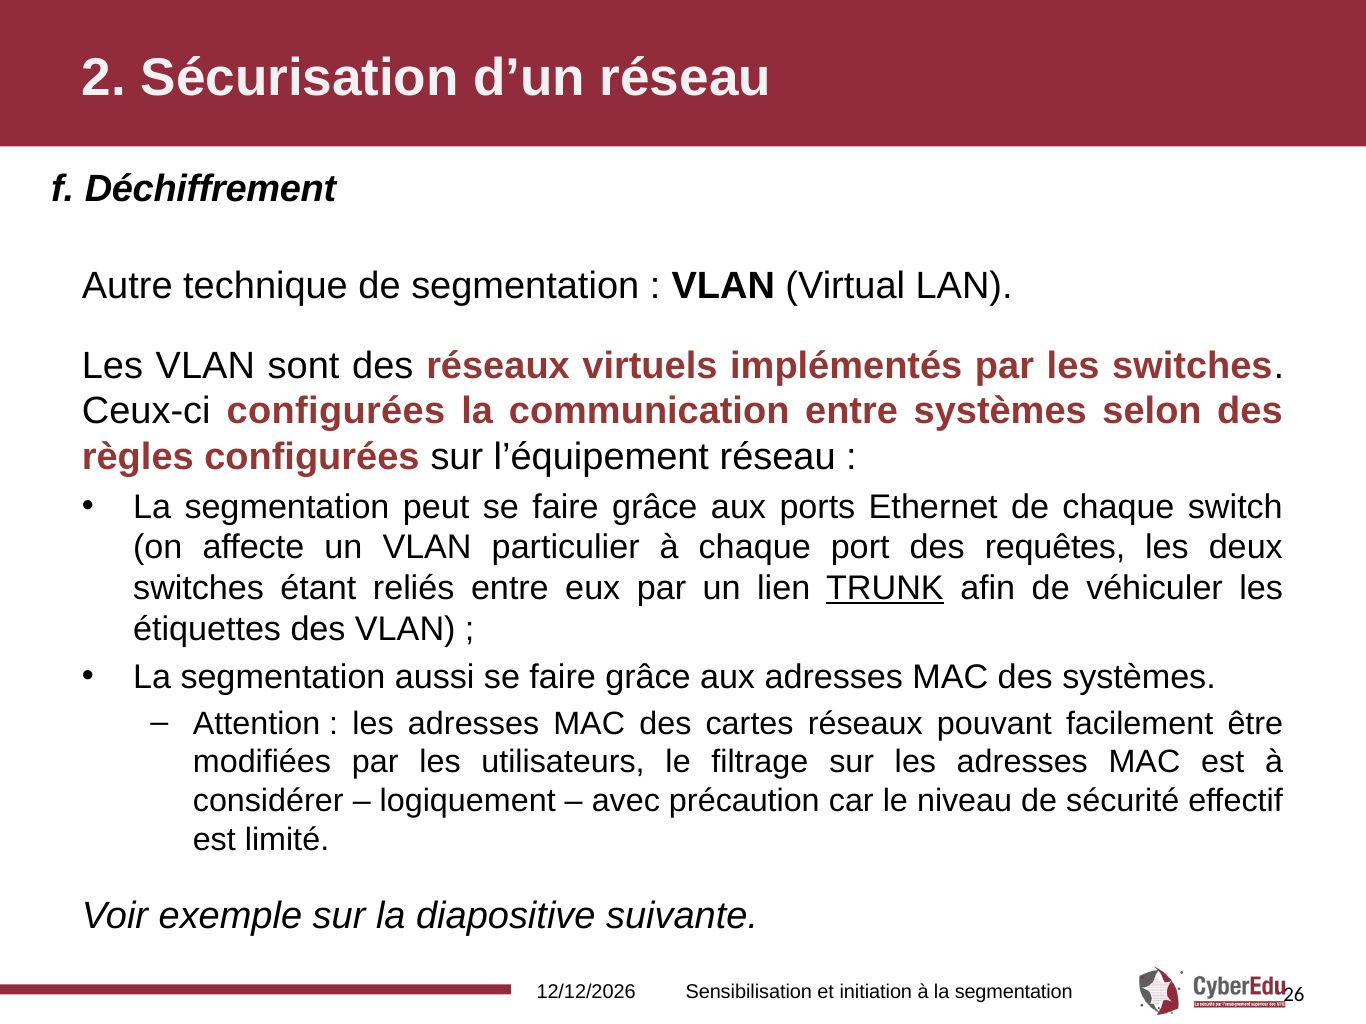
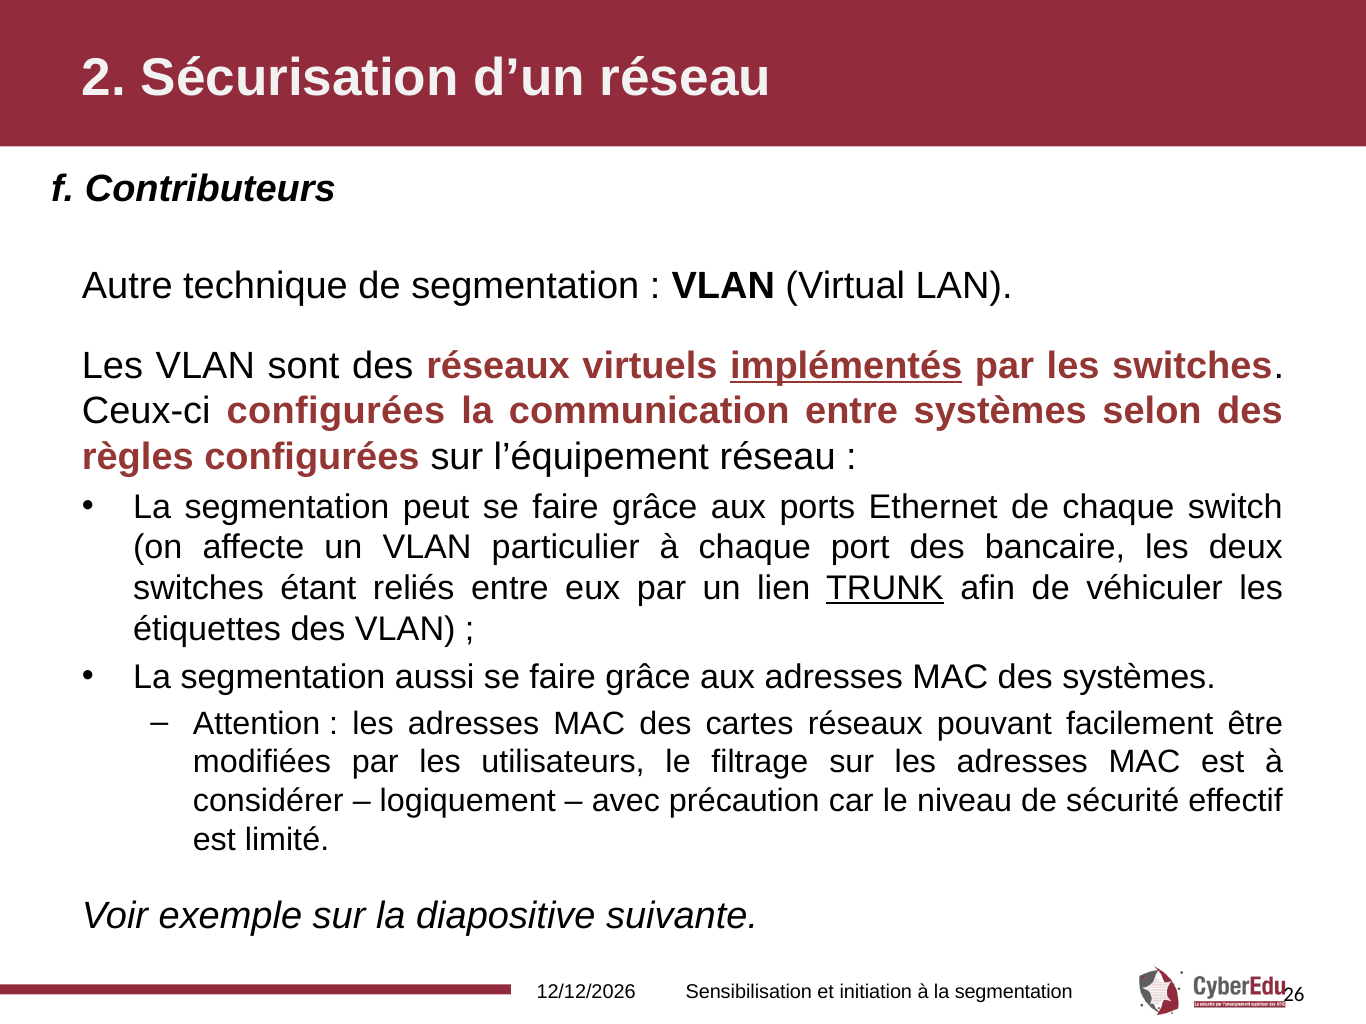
Déchiffrement: Déchiffrement -> Contributeurs
implémentés underline: none -> present
requêtes: requêtes -> bancaire
